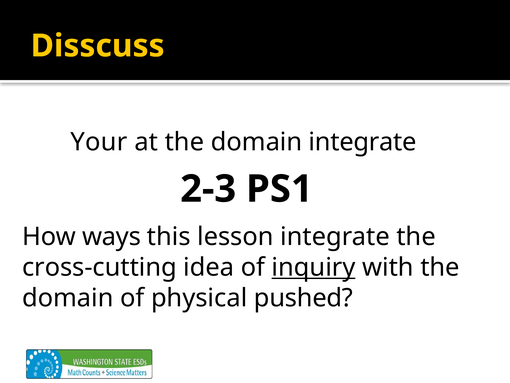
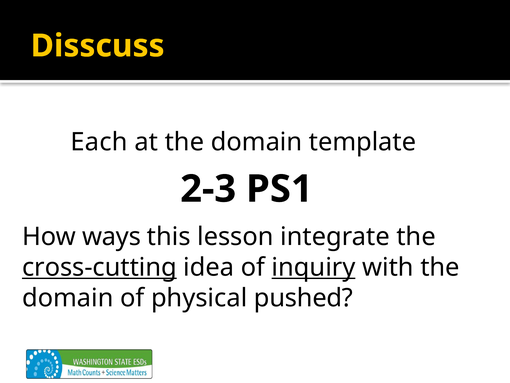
Your: Your -> Each
domain integrate: integrate -> template
cross-cutting underline: none -> present
